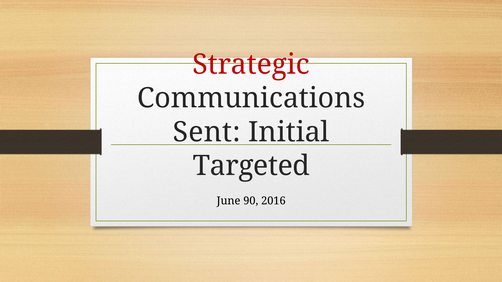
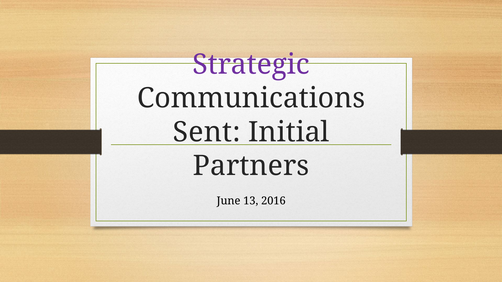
Strategic colour: red -> purple
Targeted: Targeted -> Partners
90: 90 -> 13
